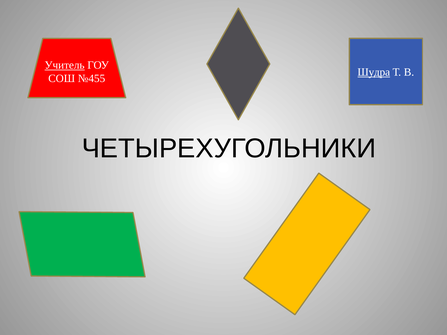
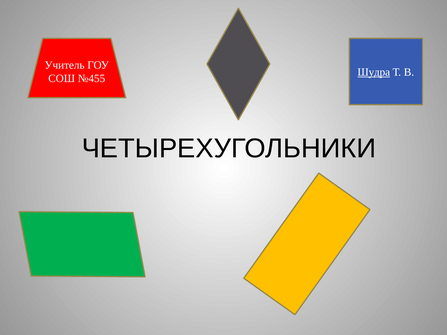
Учитель underline: present -> none
